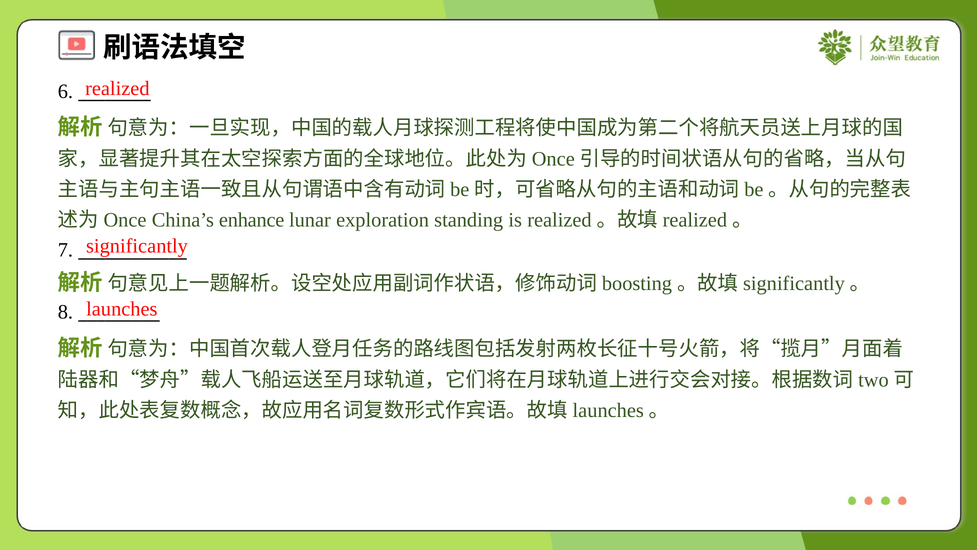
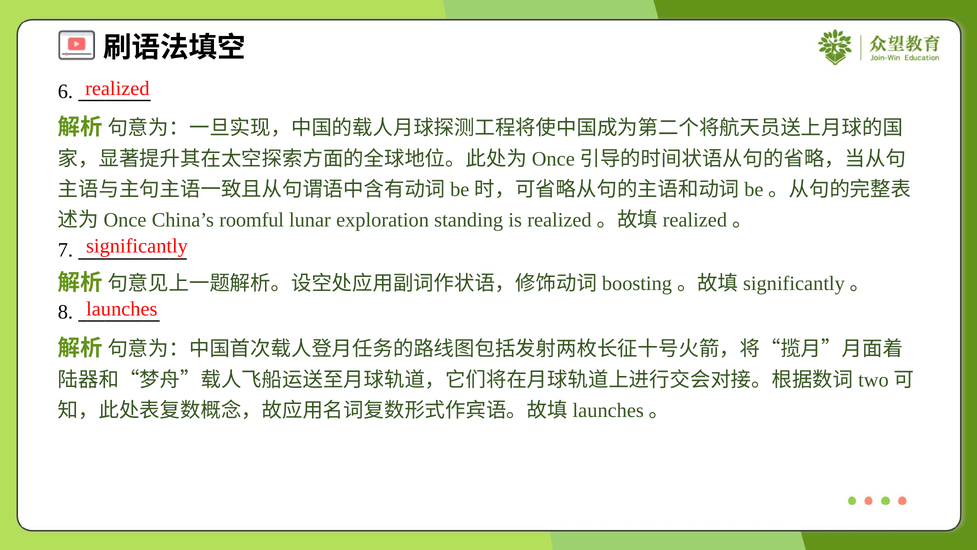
enhance: enhance -> roomful
